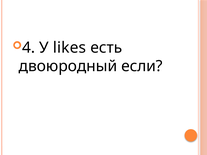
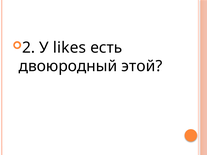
4: 4 -> 2
если: если -> этой
